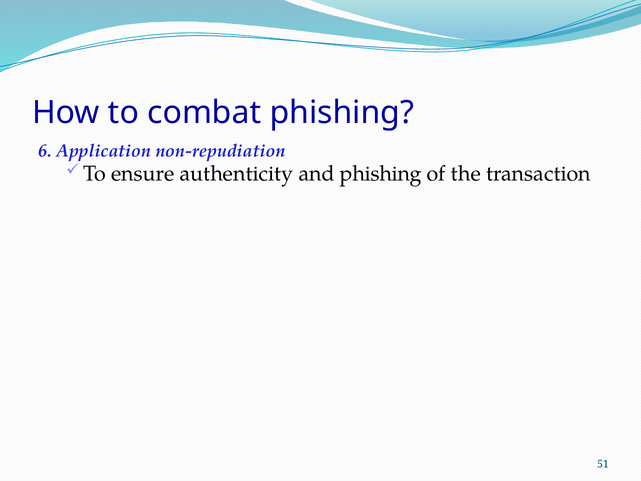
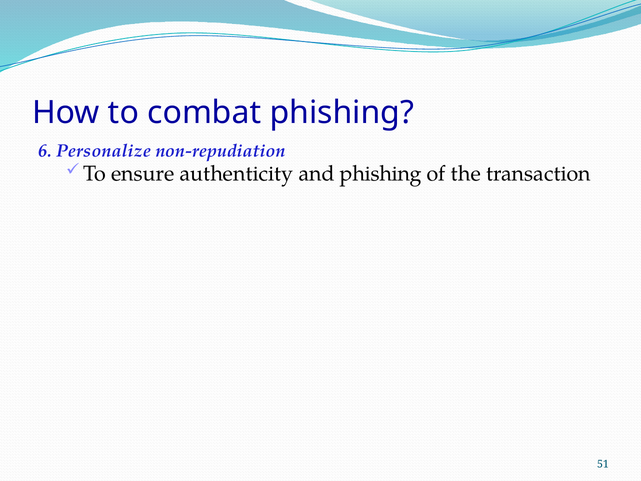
Application: Application -> Personalize
